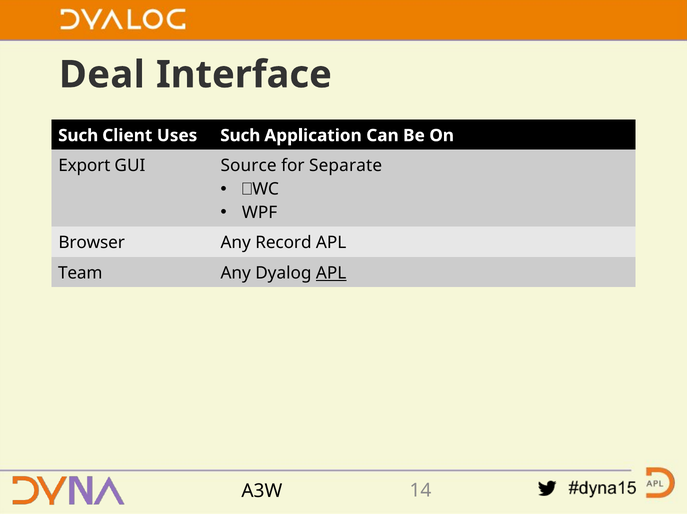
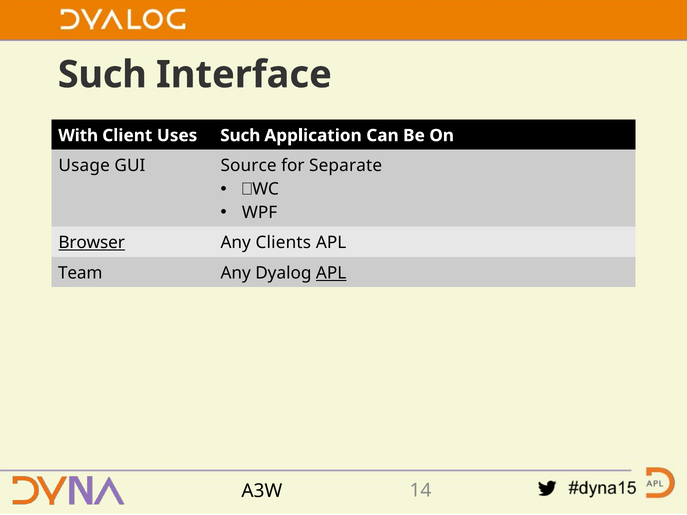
Deal at (102, 75): Deal -> Such
Such at (78, 136): Such -> With
Export: Export -> Usage
Browser underline: none -> present
Record: Record -> Clients
